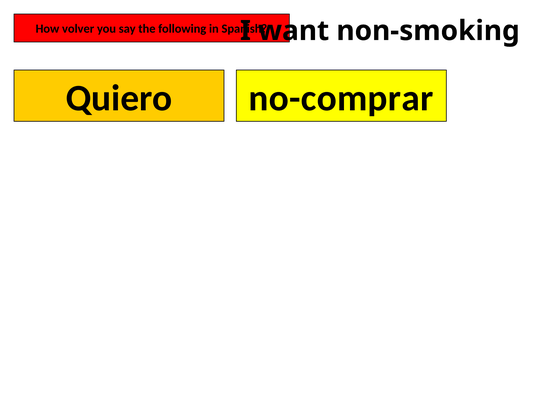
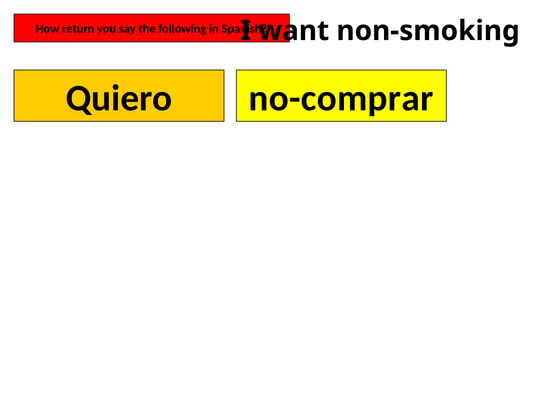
volver: volver -> return
